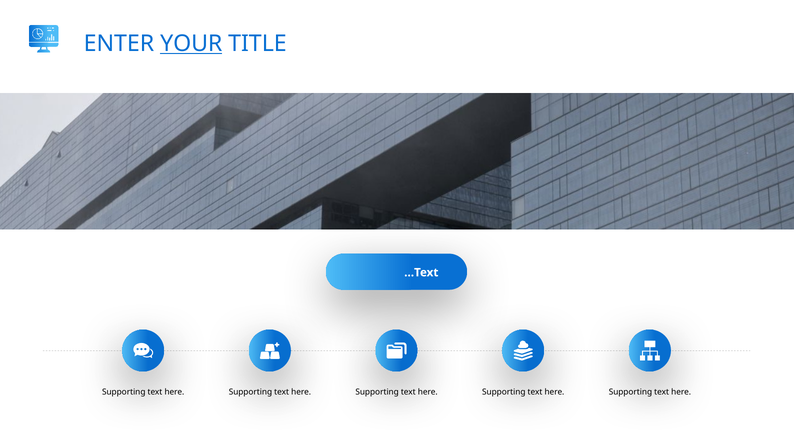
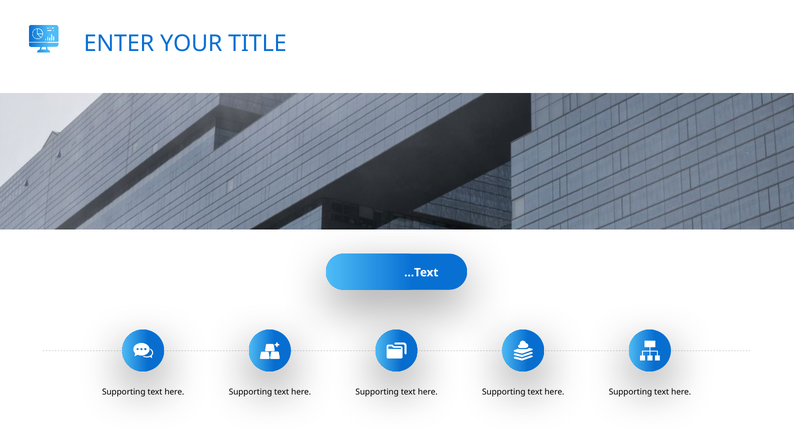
YOUR underline: present -> none
